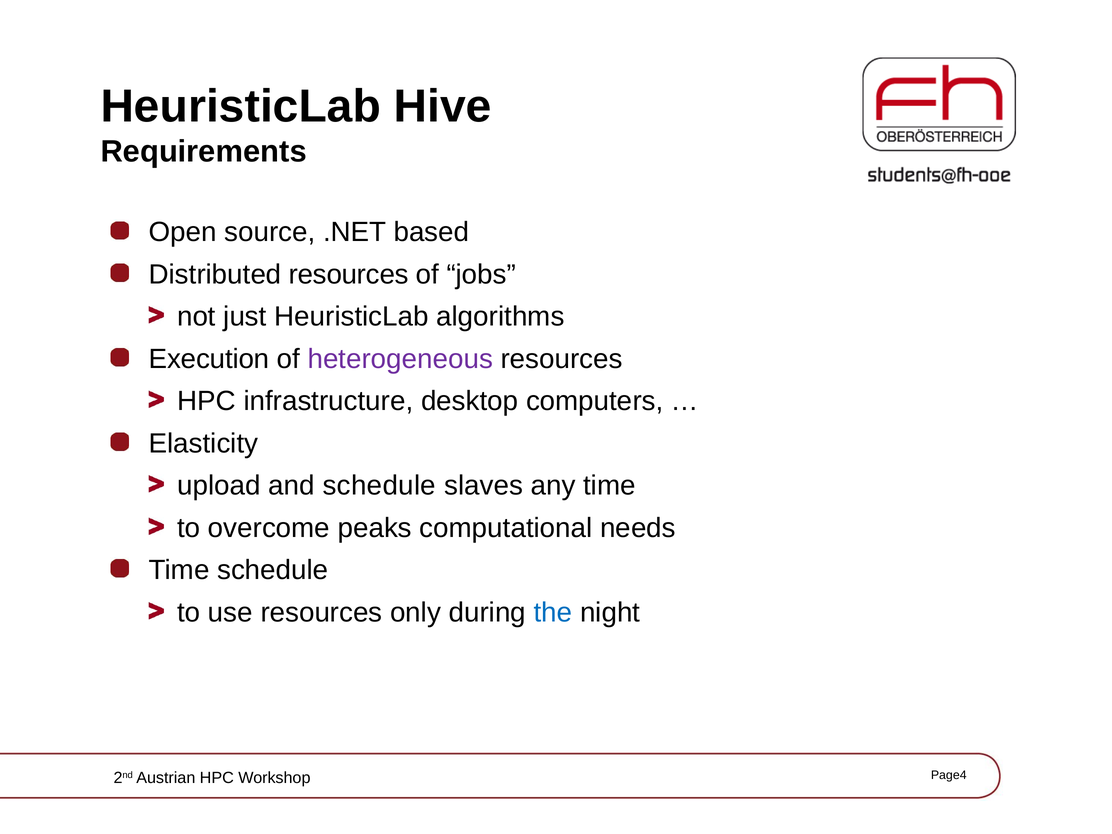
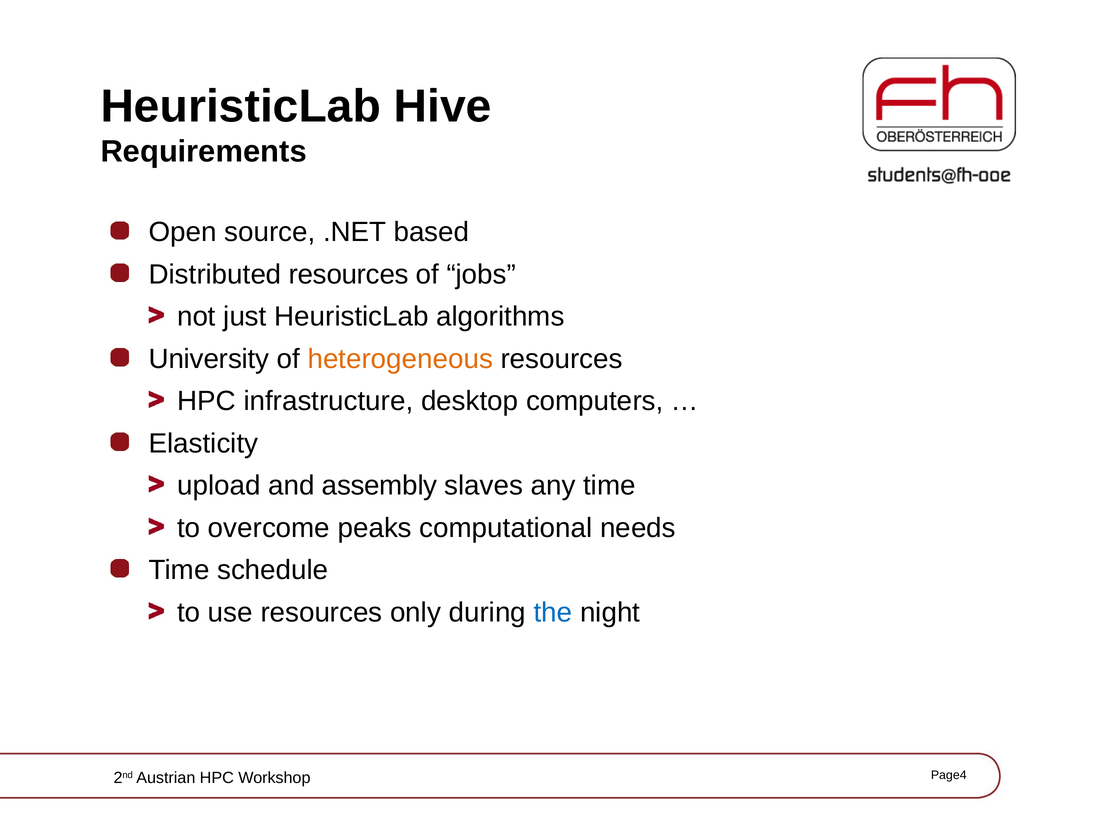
Execution: Execution -> University
heterogeneous colour: purple -> orange
and schedule: schedule -> assembly
